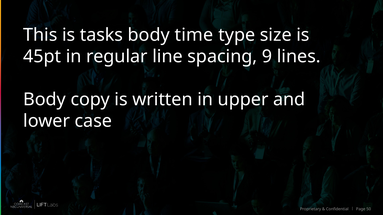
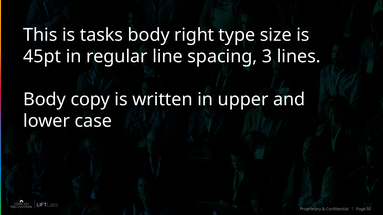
time: time -> right
9: 9 -> 3
